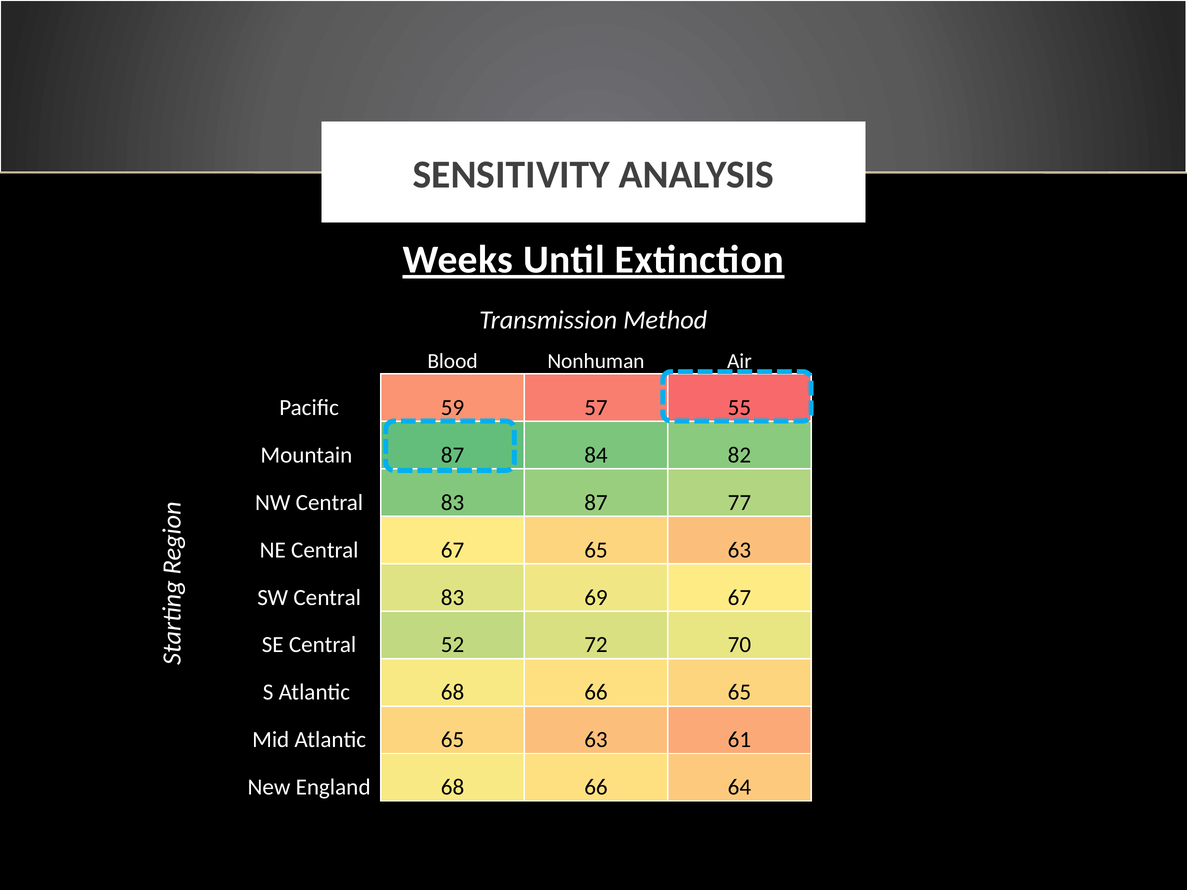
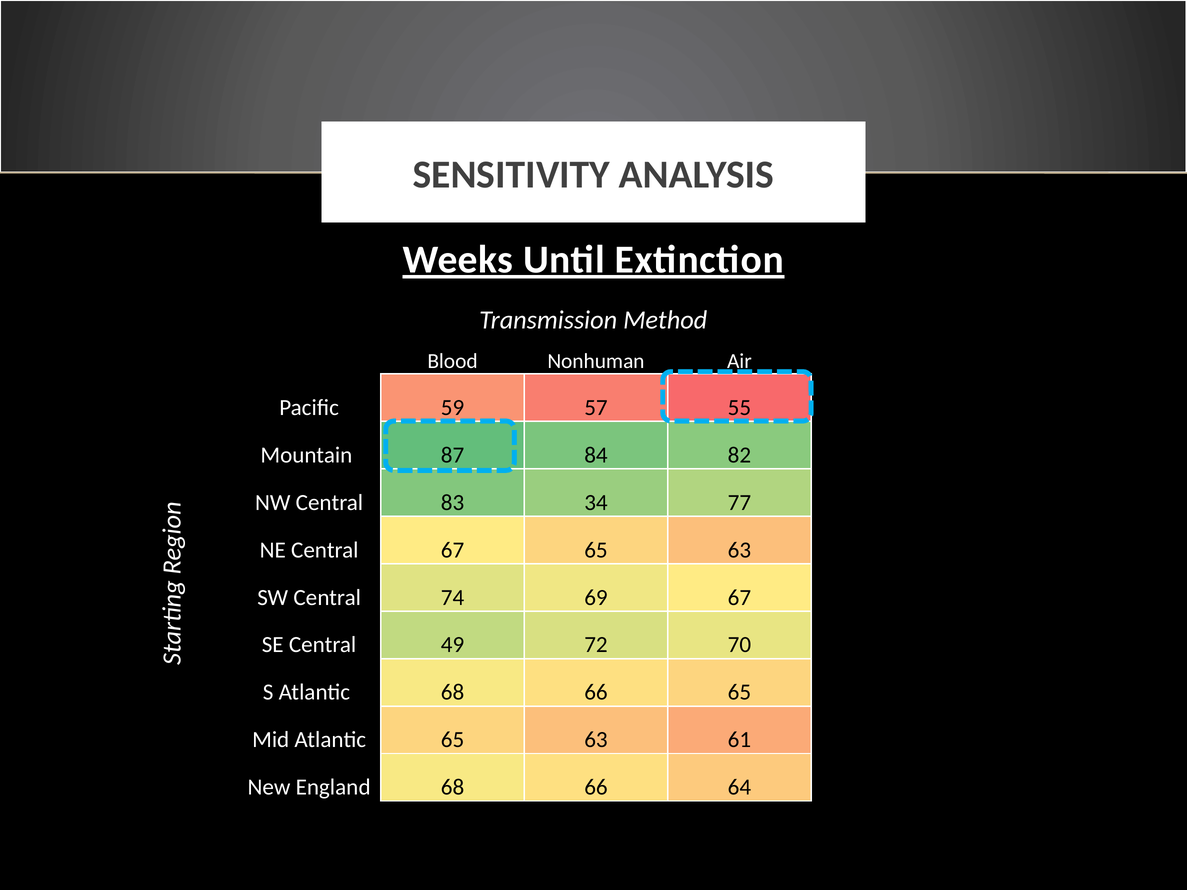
83 87: 87 -> 34
SW Central 83: 83 -> 74
52: 52 -> 49
